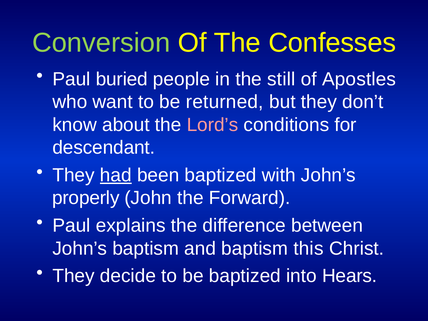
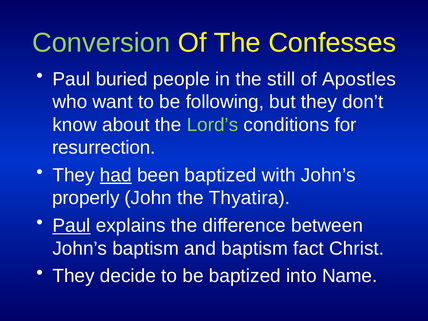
returned: returned -> following
Lord’s colour: pink -> light green
descendant: descendant -> resurrection
Forward: Forward -> Thyatira
Paul at (71, 226) underline: none -> present
this: this -> fact
Hears: Hears -> Name
